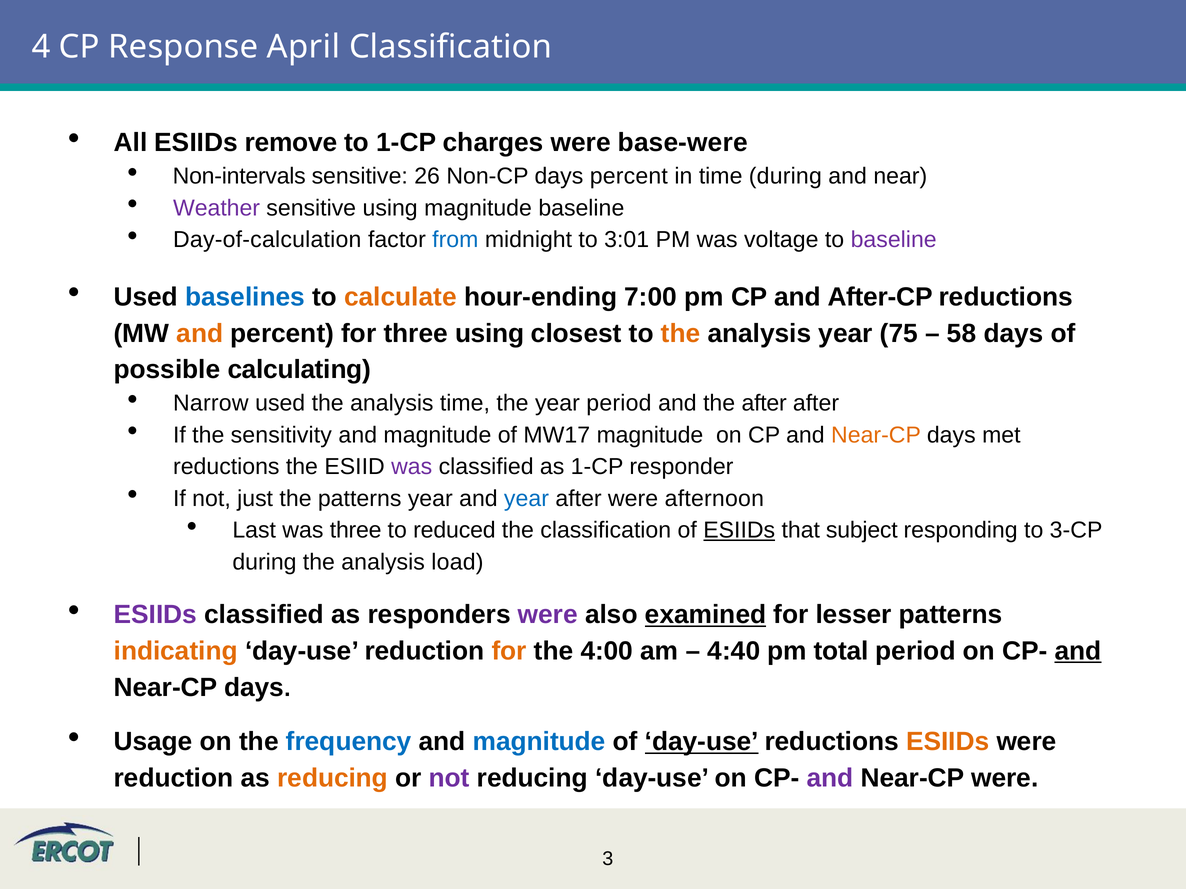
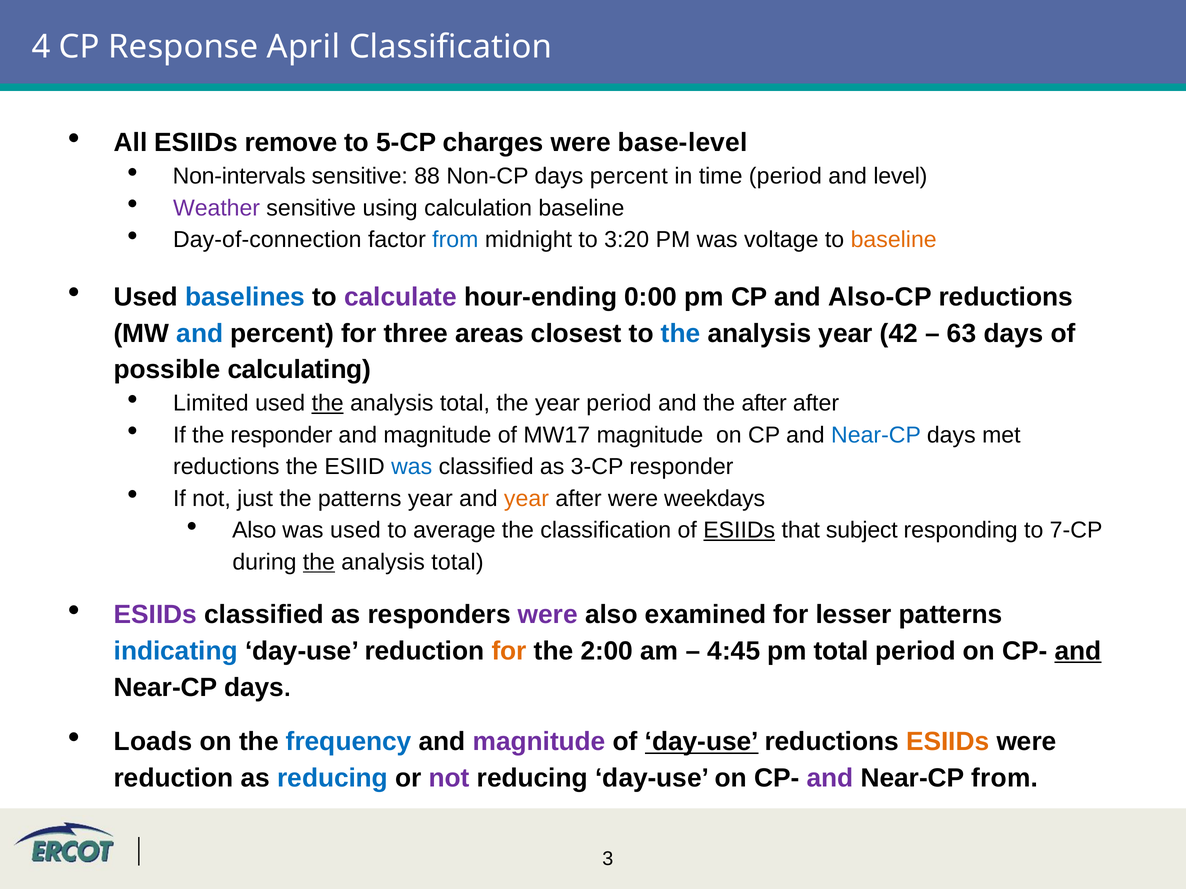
to 1-CP: 1-CP -> 5-CP
base-were: base-were -> base-level
26: 26 -> 88
time during: during -> period
near: near -> level
using magnitude: magnitude -> calculation
Day-of-calculation: Day-of-calculation -> Day-of-connection
3:01: 3:01 -> 3:20
baseline at (894, 240) colour: purple -> orange
calculate colour: orange -> purple
7:00: 7:00 -> 0:00
After-CP: After-CP -> Also-CP
and at (200, 334) colour: orange -> blue
three using: using -> areas
the at (681, 334) colour: orange -> blue
75: 75 -> 42
58: 58 -> 63
Narrow: Narrow -> Limited
the at (328, 403) underline: none -> present
time at (465, 403): time -> total
the sensitivity: sensitivity -> responder
Near-CP at (876, 435) colour: orange -> blue
was at (412, 467) colour: purple -> blue
as 1-CP: 1-CP -> 3-CP
year at (526, 499) colour: blue -> orange
afternoon: afternoon -> weekdays
Last at (254, 531): Last -> Also
was three: three -> used
reduced: reduced -> average
3-CP: 3-CP -> 7-CP
the at (319, 562) underline: none -> present
load at (457, 562): load -> total
examined underline: present -> none
indicating colour: orange -> blue
4:00: 4:00 -> 2:00
4:40: 4:40 -> 4:45
Usage: Usage -> Loads
magnitude at (539, 742) colour: blue -> purple
reducing at (333, 779) colour: orange -> blue
Near-CP were: were -> from
